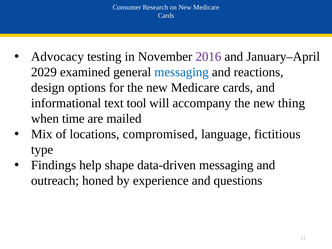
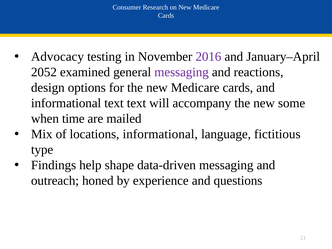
2029: 2029 -> 2052
messaging at (182, 72) colour: blue -> purple
text tool: tool -> text
thing: thing -> some
locations compromised: compromised -> informational
